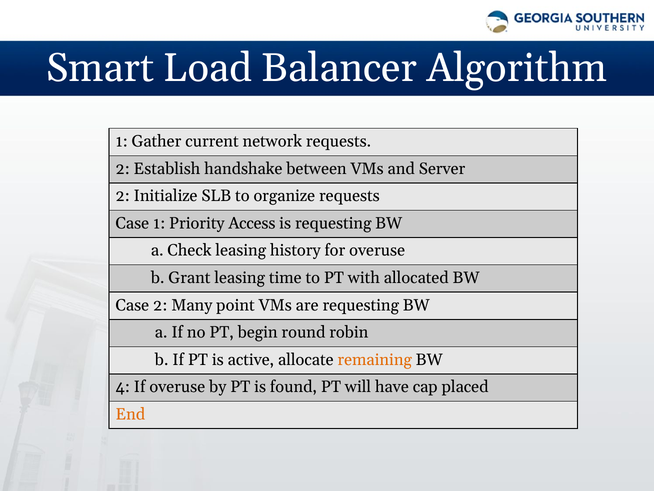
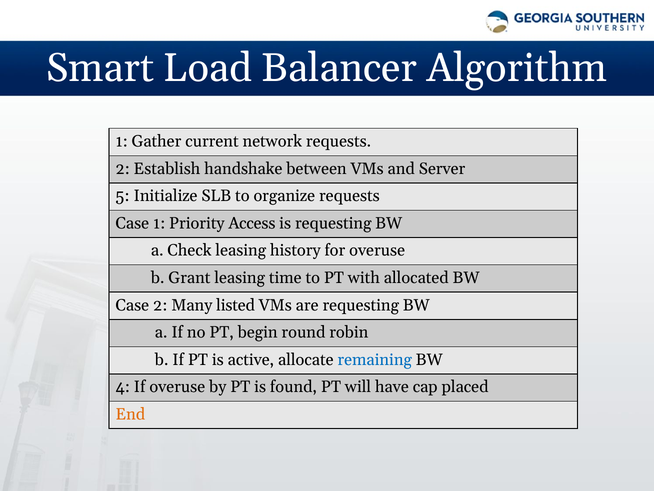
2 at (123, 196): 2 -> 5
point: point -> listed
remaining colour: orange -> blue
